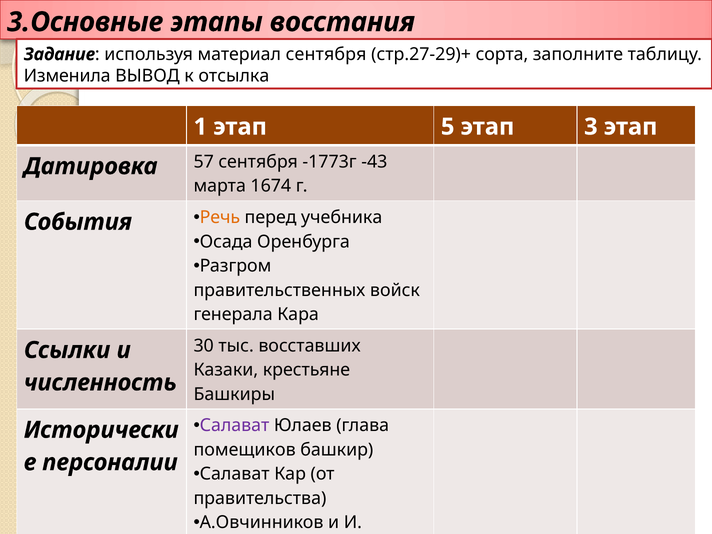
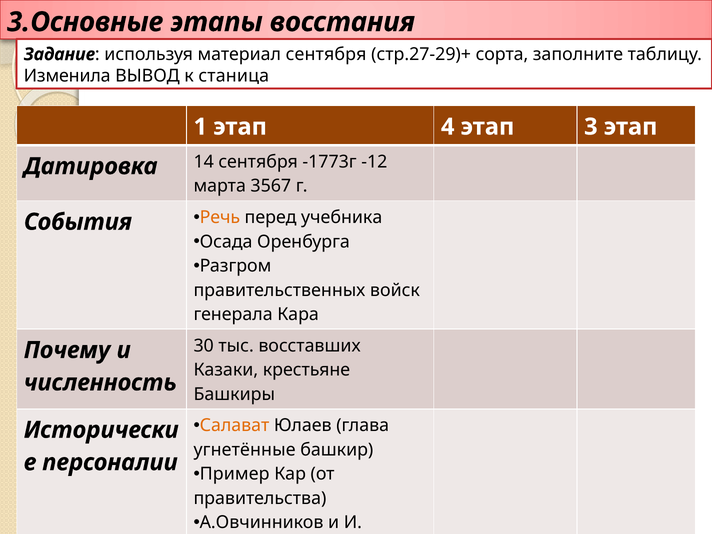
отсылка: отсылка -> станица
5: 5 -> 4
57: 57 -> 14
-43: -43 -> -12
1674: 1674 -> 3567
Ссылки: Ссылки -> Почему
Салават at (234, 426) colour: purple -> orange
помещиков: помещиков -> угнетённые
Салават at (235, 474): Салават -> Пример
